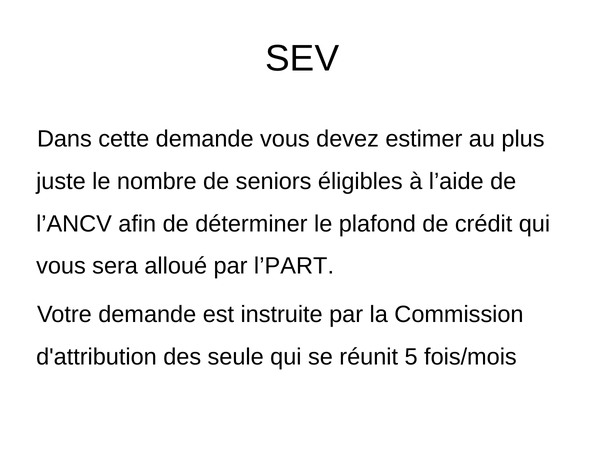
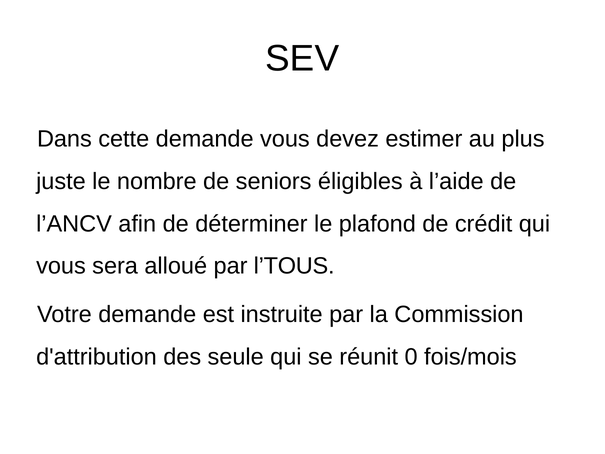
l’PART: l’PART -> l’TOUS
5: 5 -> 0
